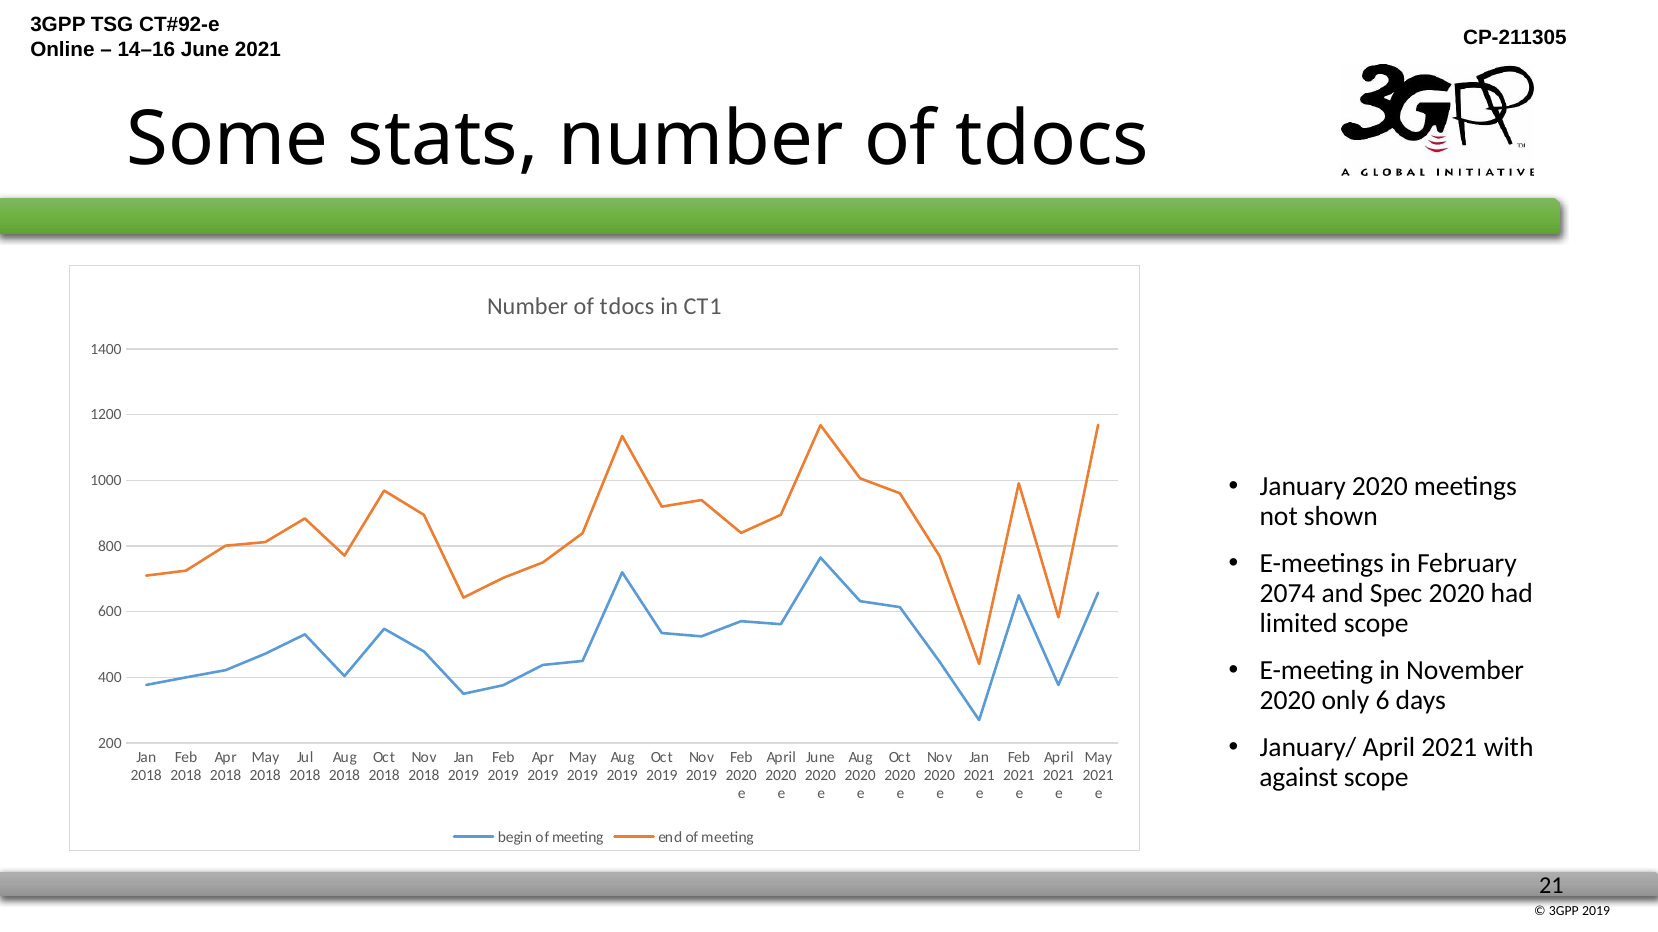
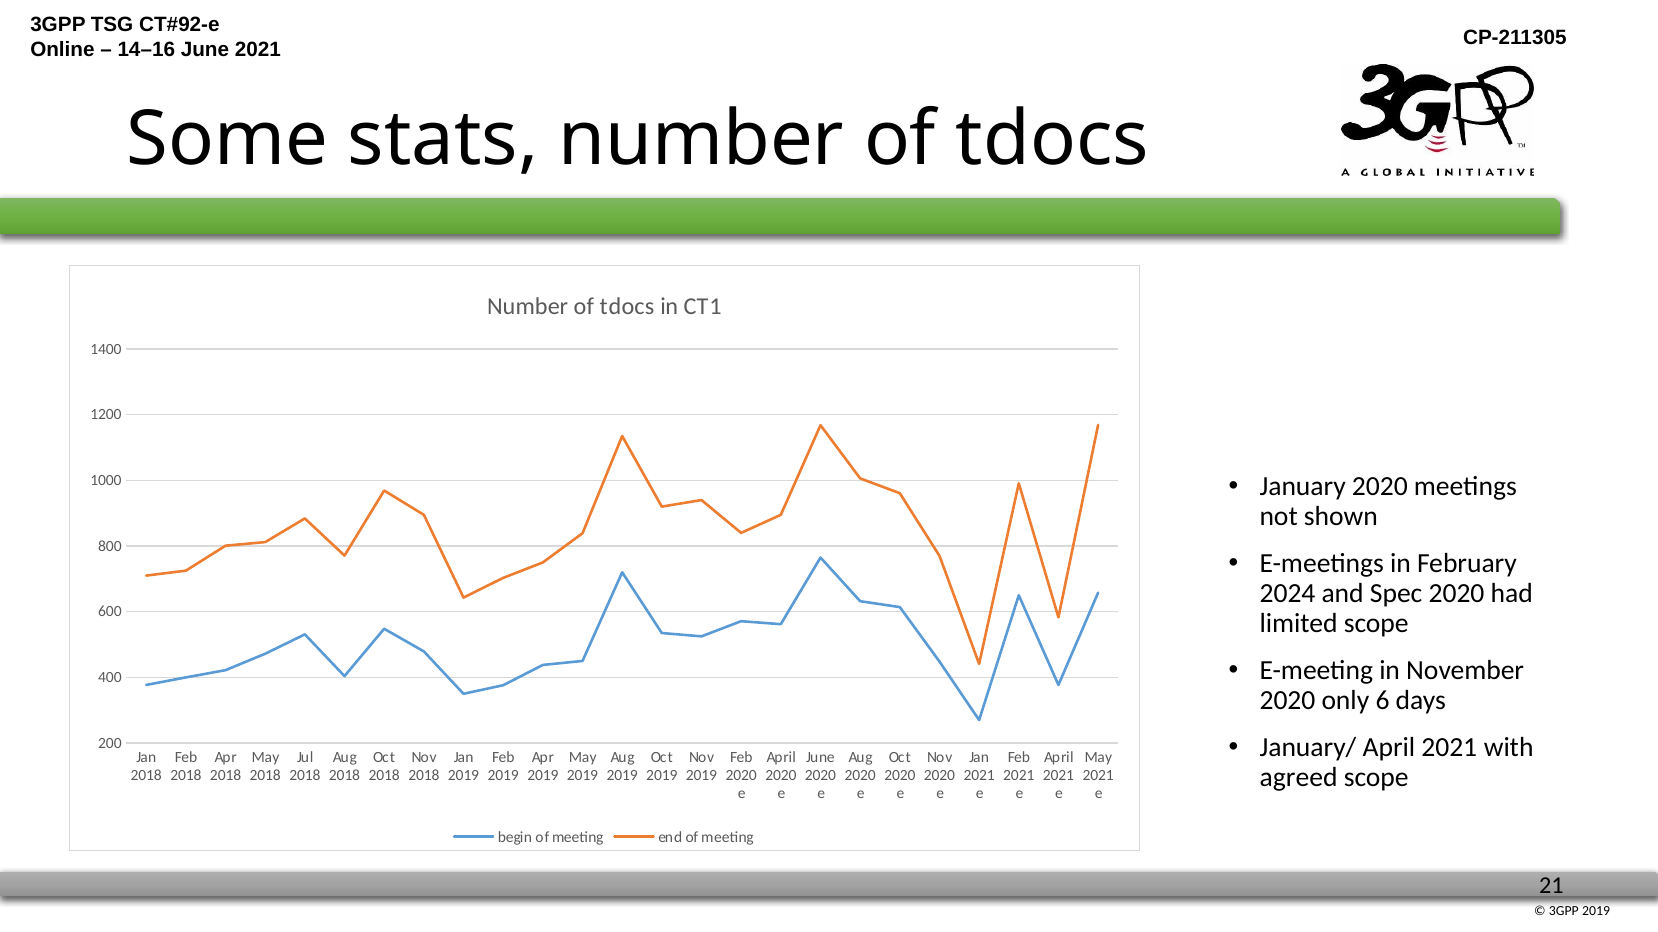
2074: 2074 -> 2024
against: against -> agreed
